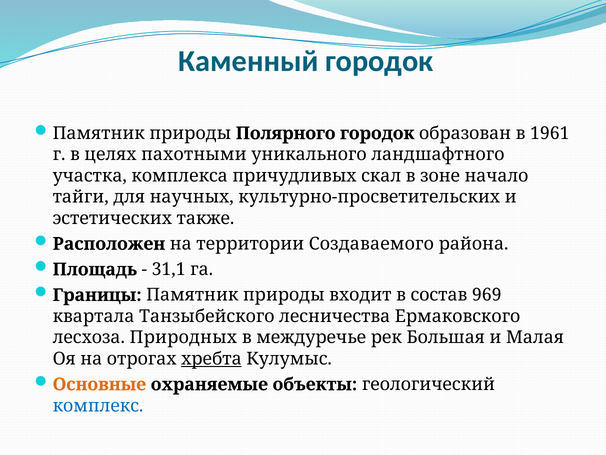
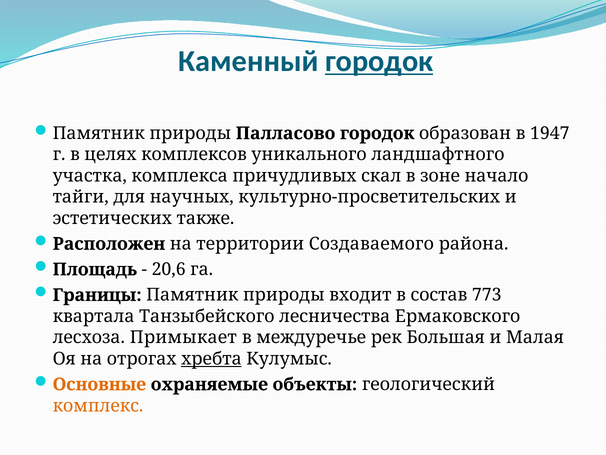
городок at (379, 61) underline: none -> present
Полярного: Полярного -> Палласово
1961: 1961 -> 1947
пахотными: пахотными -> комплексов
31,1: 31,1 -> 20,6
969: 969 -> 773
Природных: Природных -> Примыкает
комплекс colour: blue -> orange
